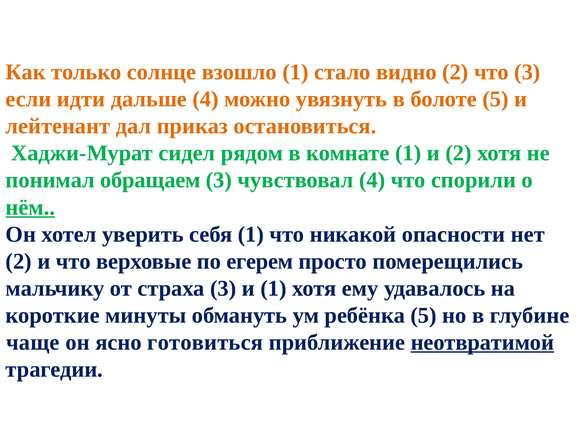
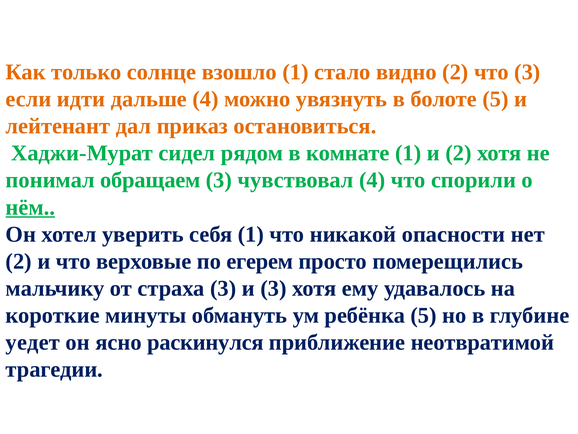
и 1: 1 -> 3
чаще: чаще -> уедет
готовиться: готовиться -> раскинулся
неотвратимой underline: present -> none
